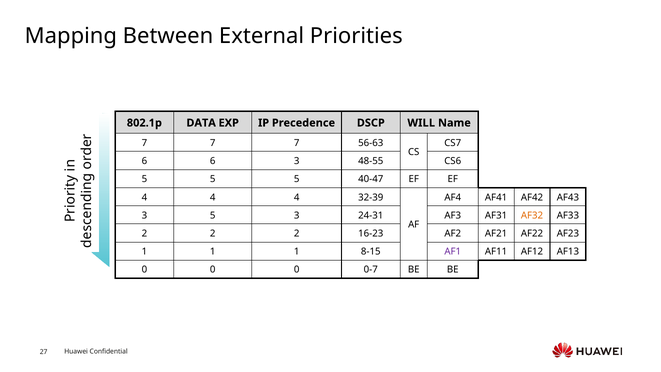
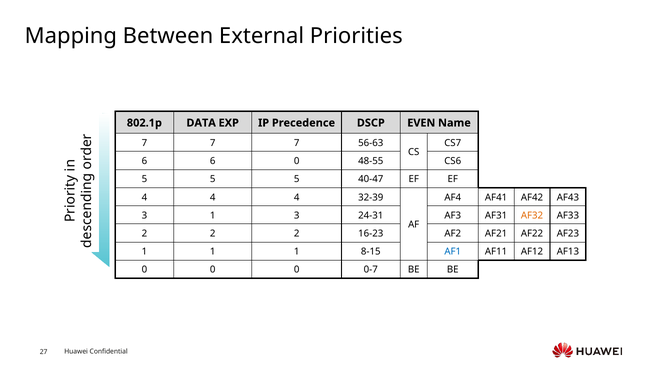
WILL: WILL -> EVEN
6 3: 3 -> 0
3 5: 5 -> 1
AF1 colour: purple -> blue
